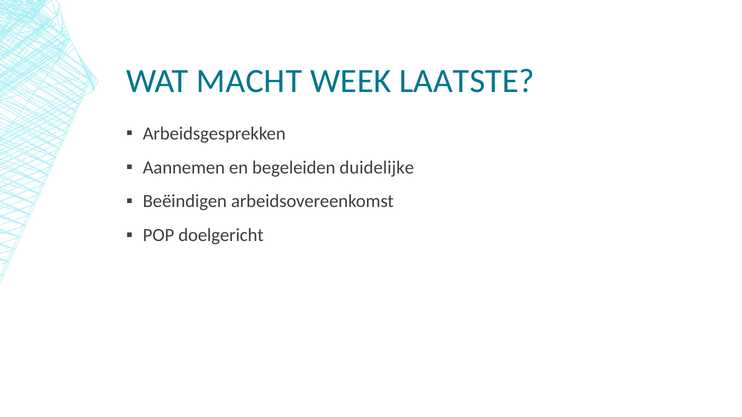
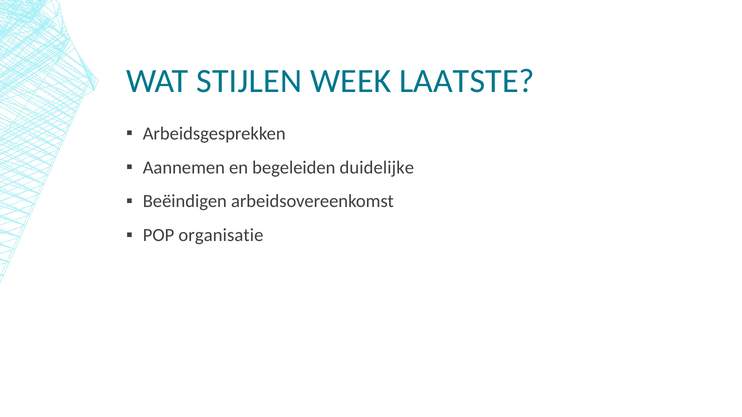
MACHT: MACHT -> STIJLEN
doelgericht: doelgericht -> organisatie
